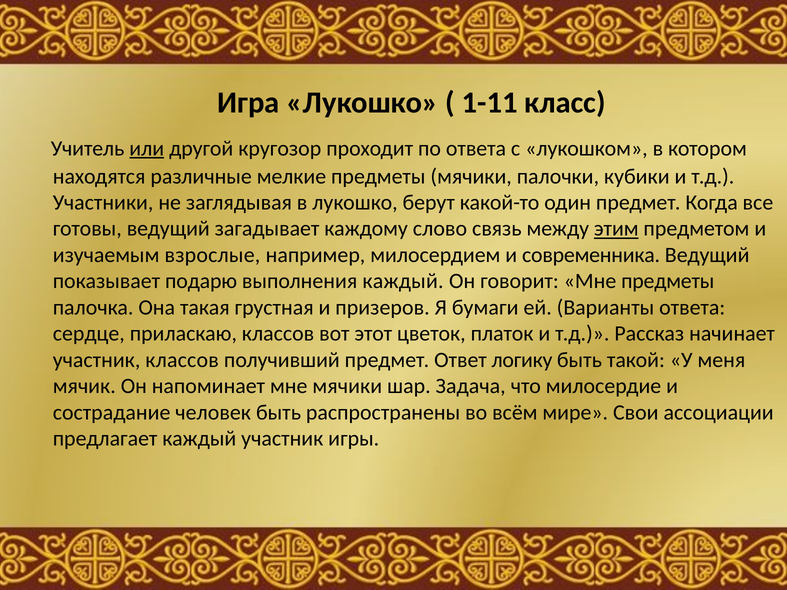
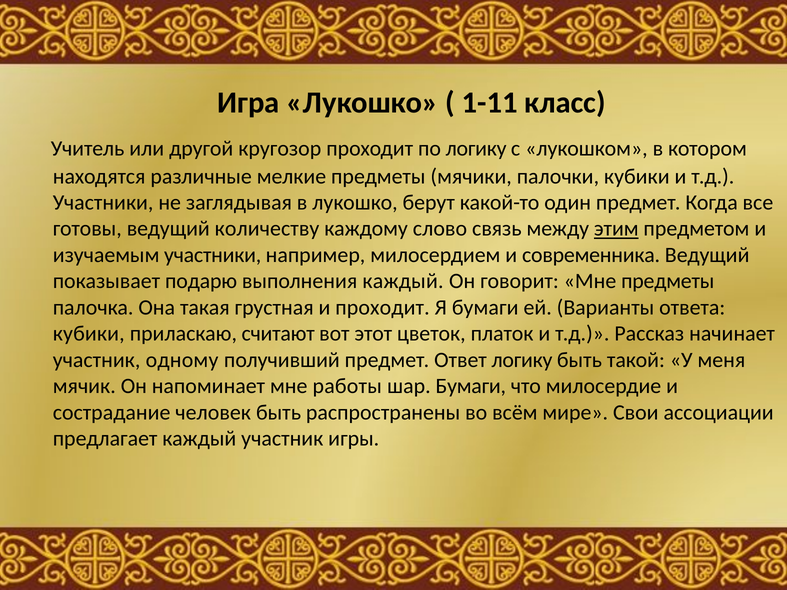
или underline: present -> none
по ответа: ответа -> логику
загадывает: загадывает -> количеству
изучаемым взрослые: взрослые -> участники
и призеров: призеров -> проходит
сердце at (89, 334): сердце -> кубики
приласкаю классов: классов -> считают
участник классов: классов -> одному
мне мячики: мячики -> работы
шар Задача: Задача -> Бумаги
